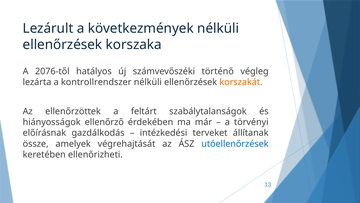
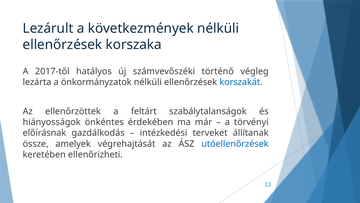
2076-től: 2076-től -> 2017-től
kontrollrendszer: kontrollrendszer -> önkormányzatok
korszakát colour: orange -> blue
ellenőrző: ellenőrző -> önkéntes
